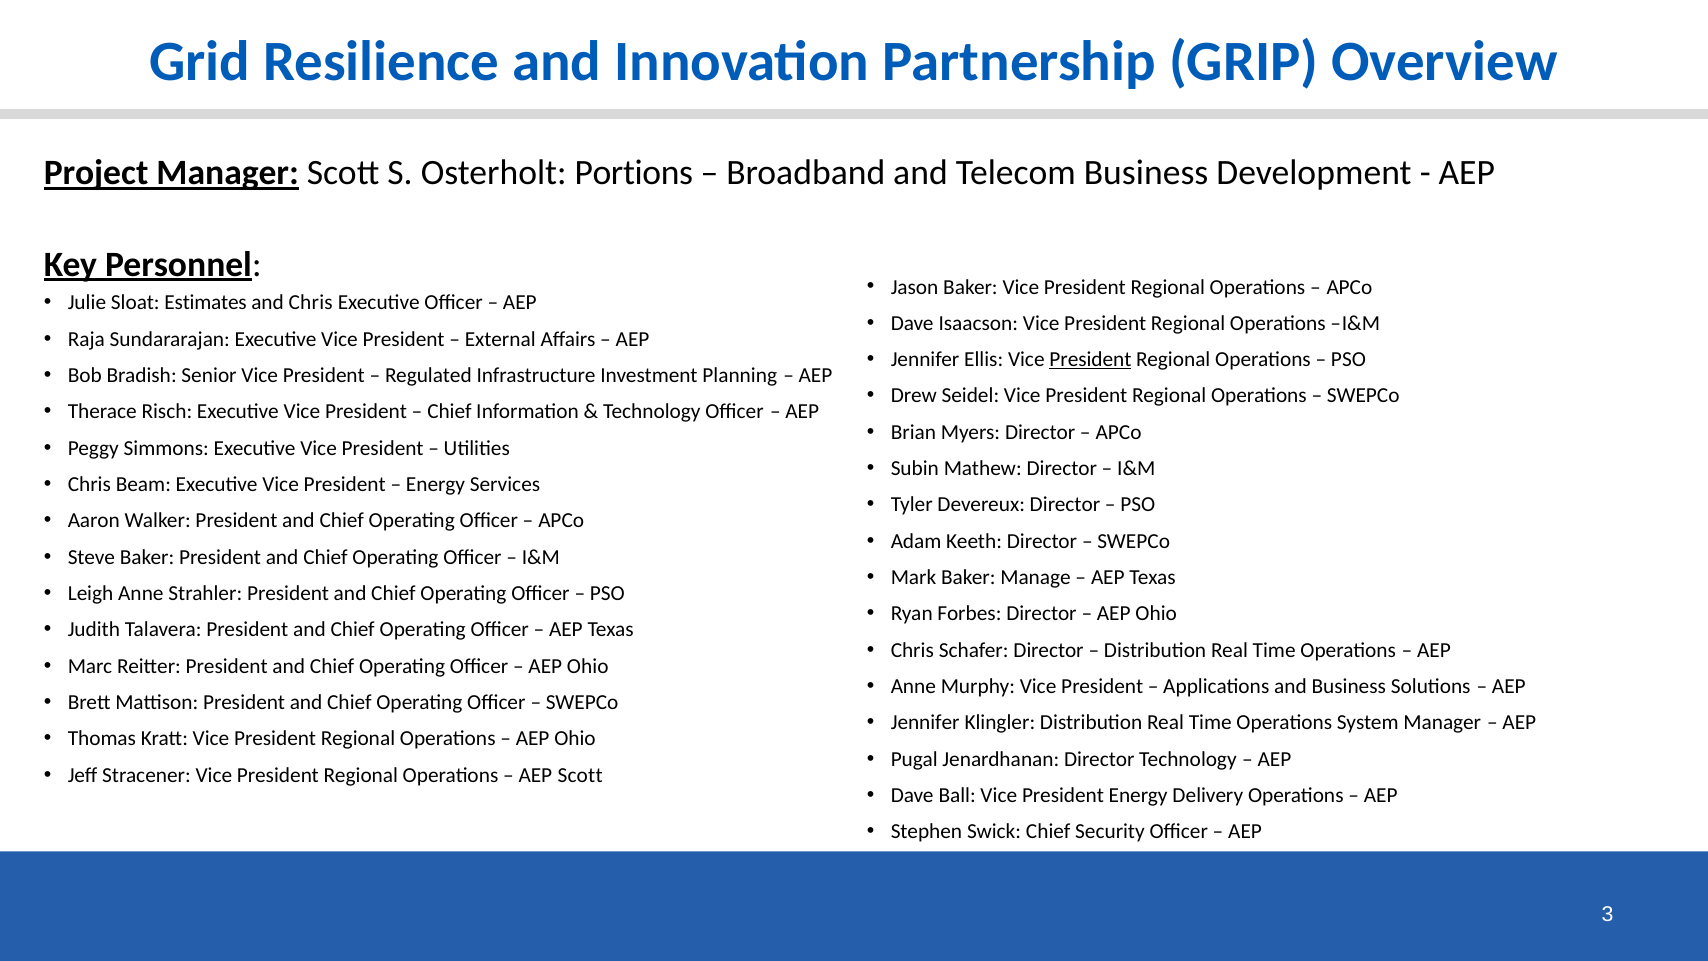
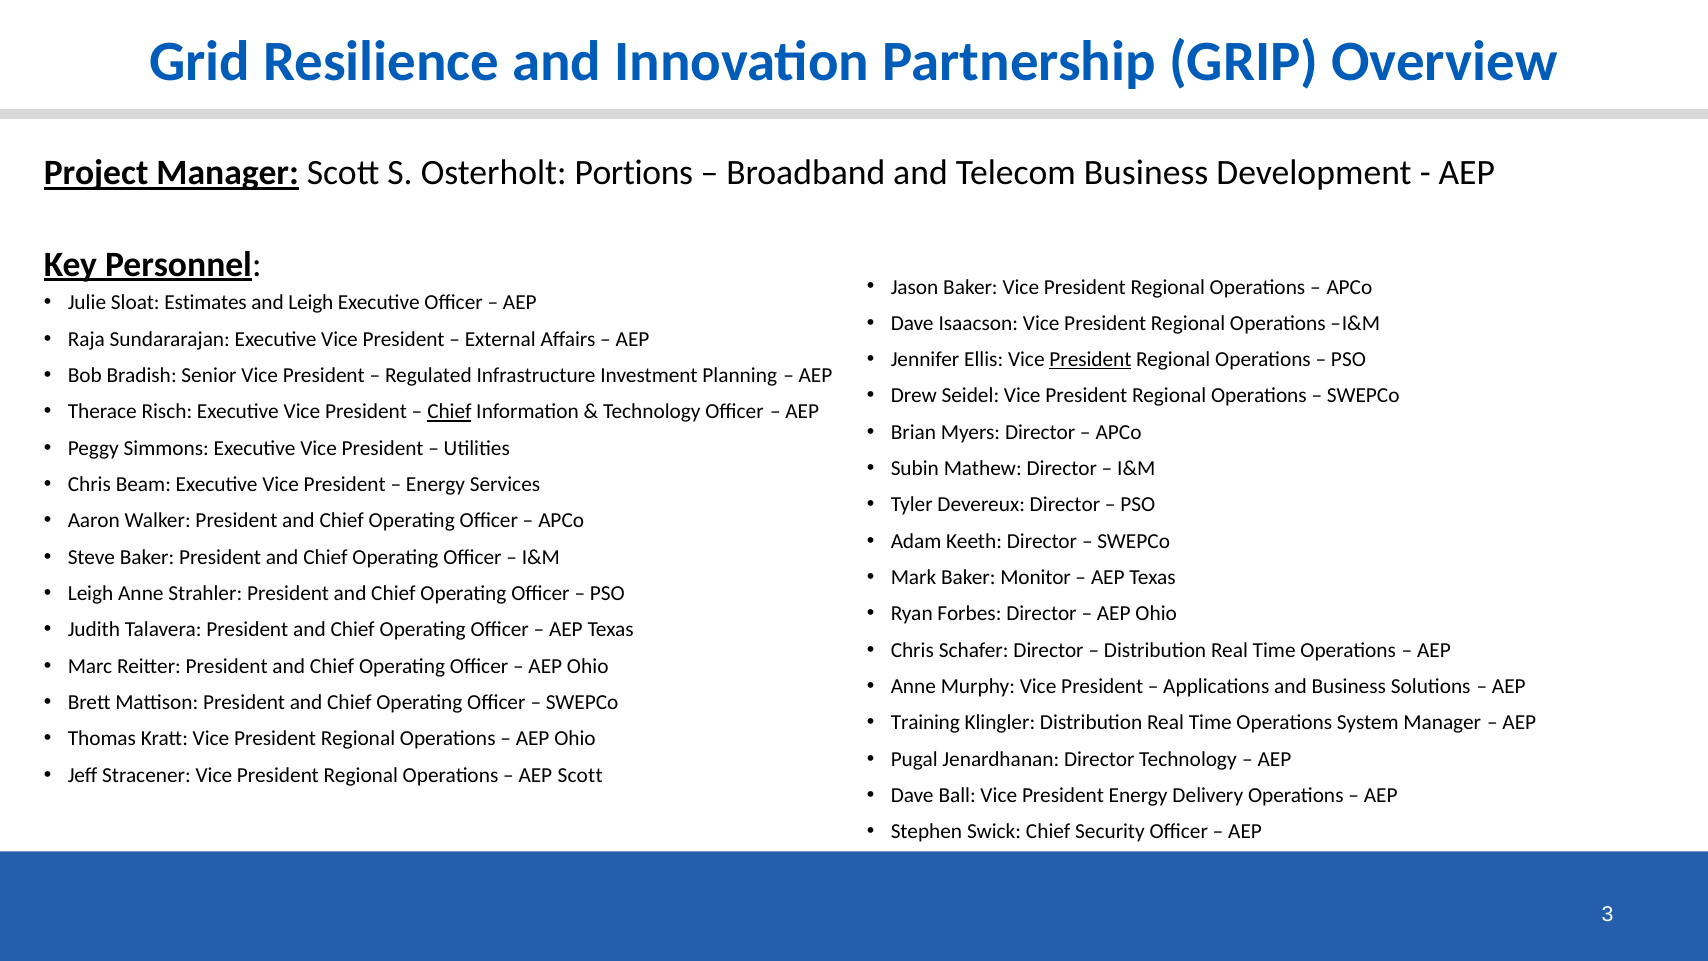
and Chris: Chris -> Leigh
Chief at (449, 412) underline: none -> present
Manage: Manage -> Monitor
Jennifer at (925, 723): Jennifer -> Training
